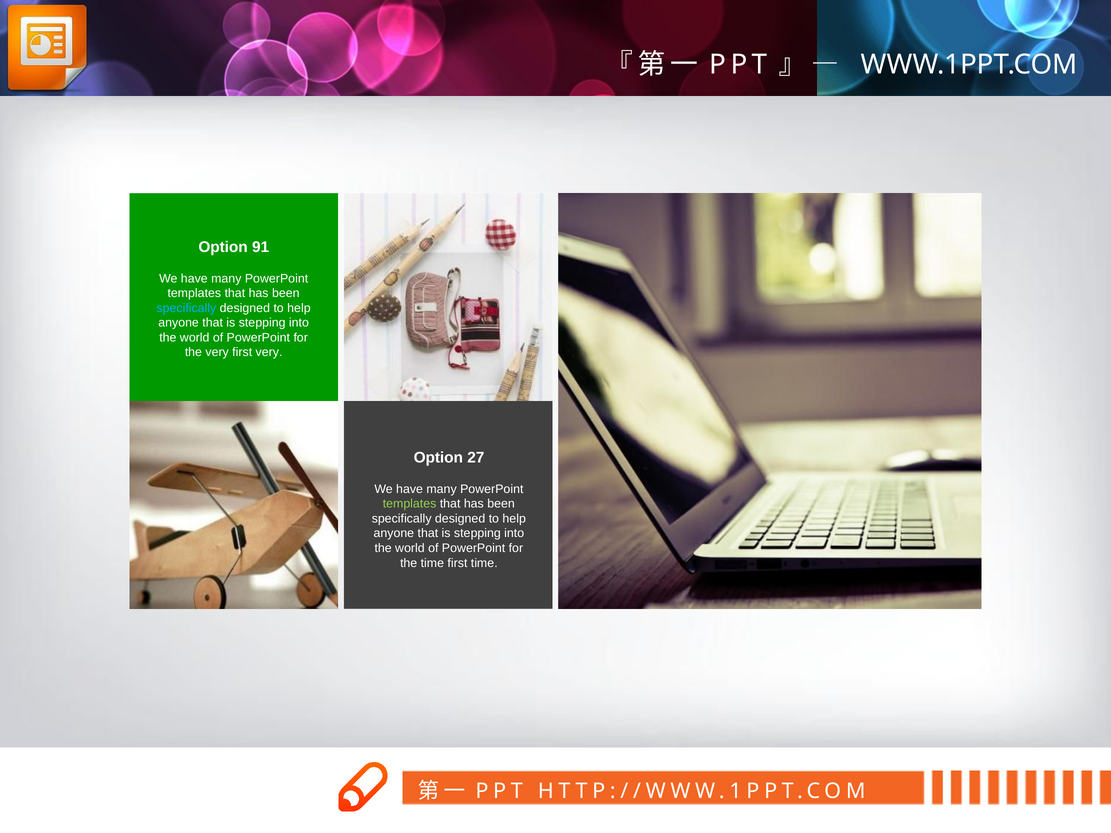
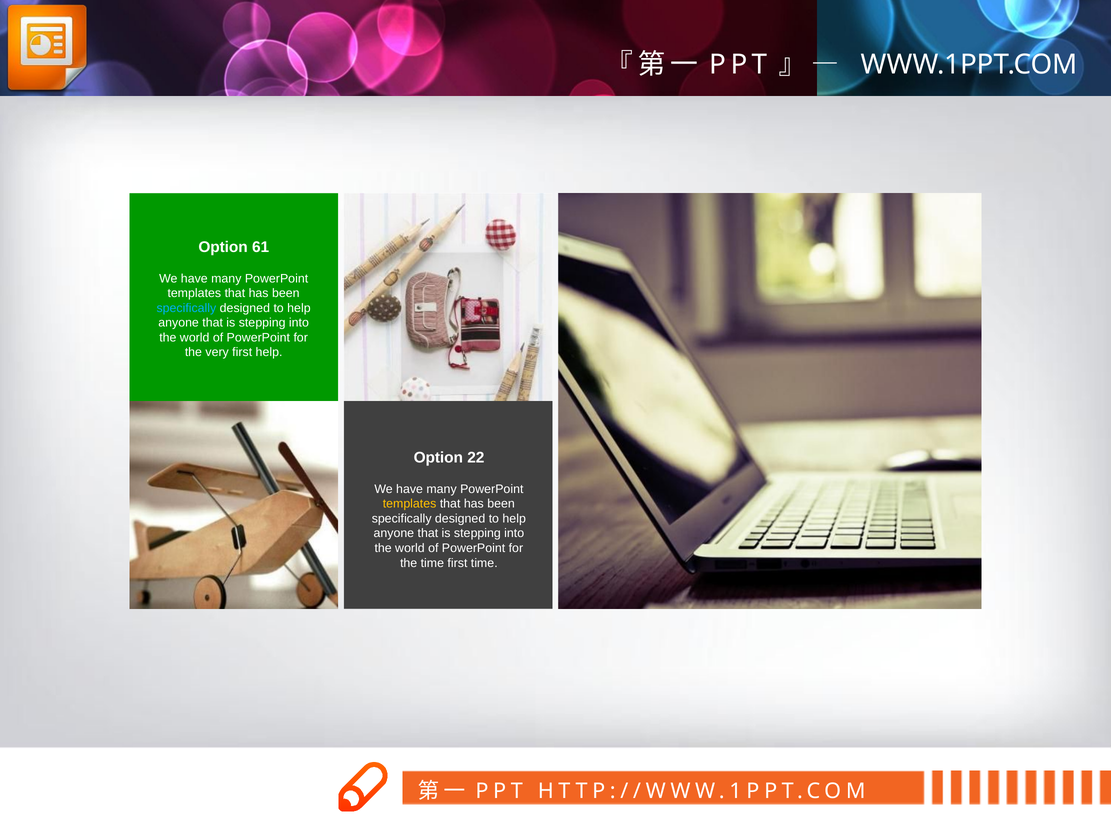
91: 91 -> 61
first very: very -> help
27: 27 -> 22
templates at (410, 504) colour: light green -> yellow
